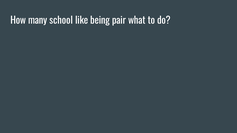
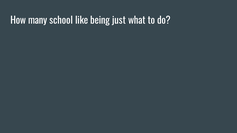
pair: pair -> just
